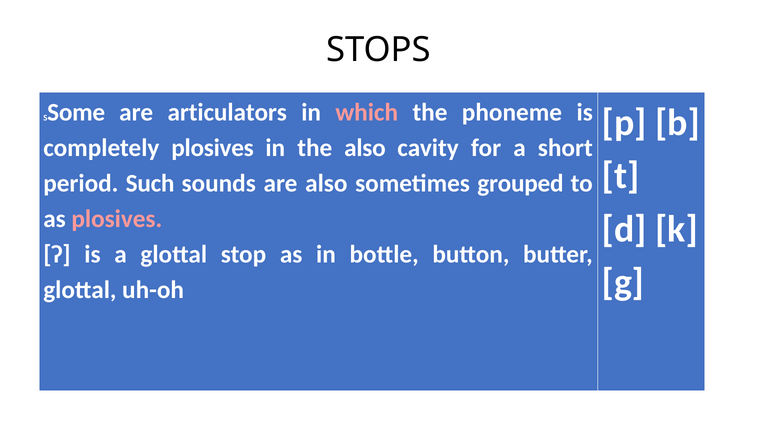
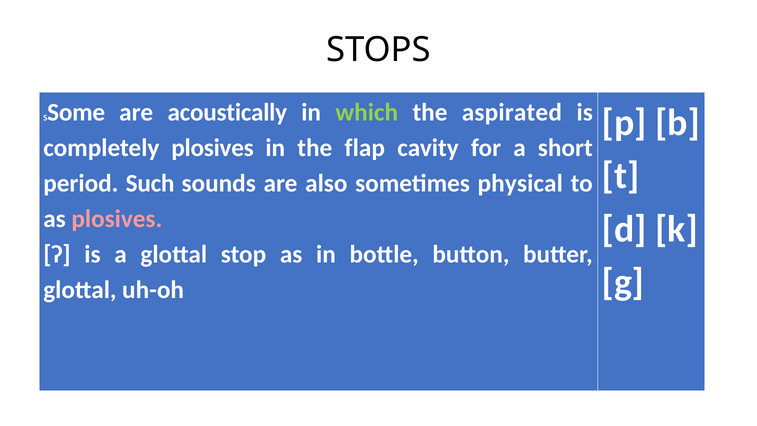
articulators: articulators -> acoustically
which colour: pink -> light green
phoneme: phoneme -> aspirated
the also: also -> flap
grouped: grouped -> physical
